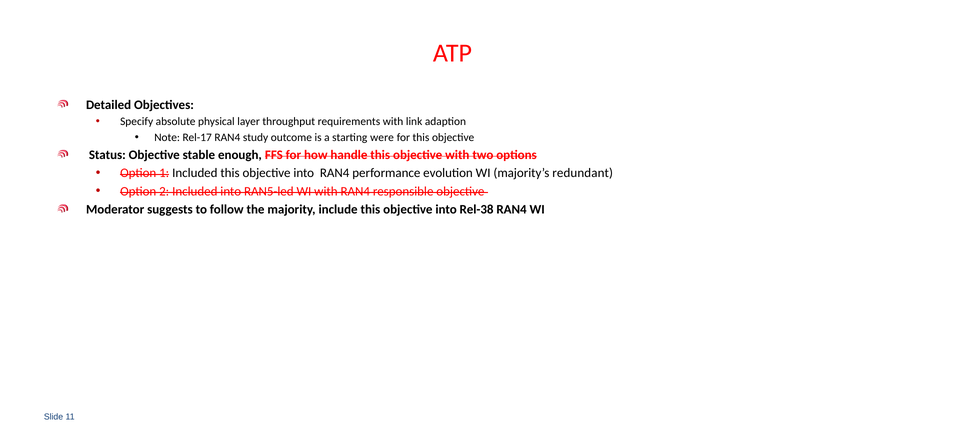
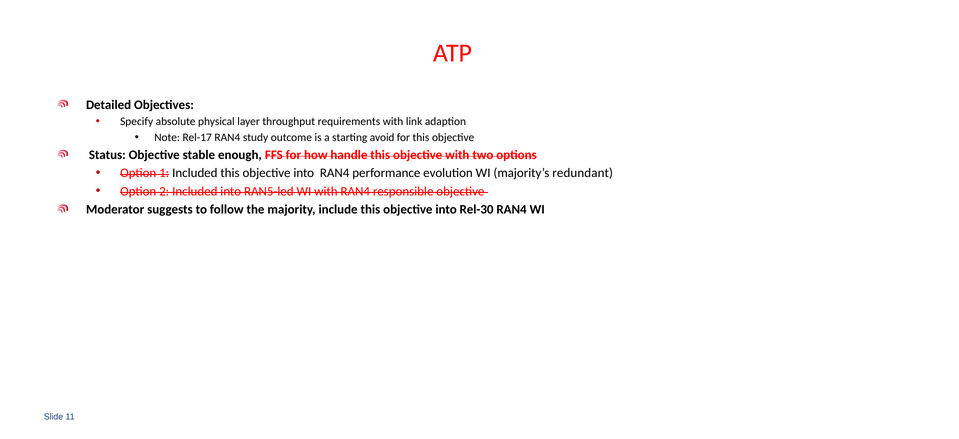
were: were -> avoid
Rel-38: Rel-38 -> Rel-30
